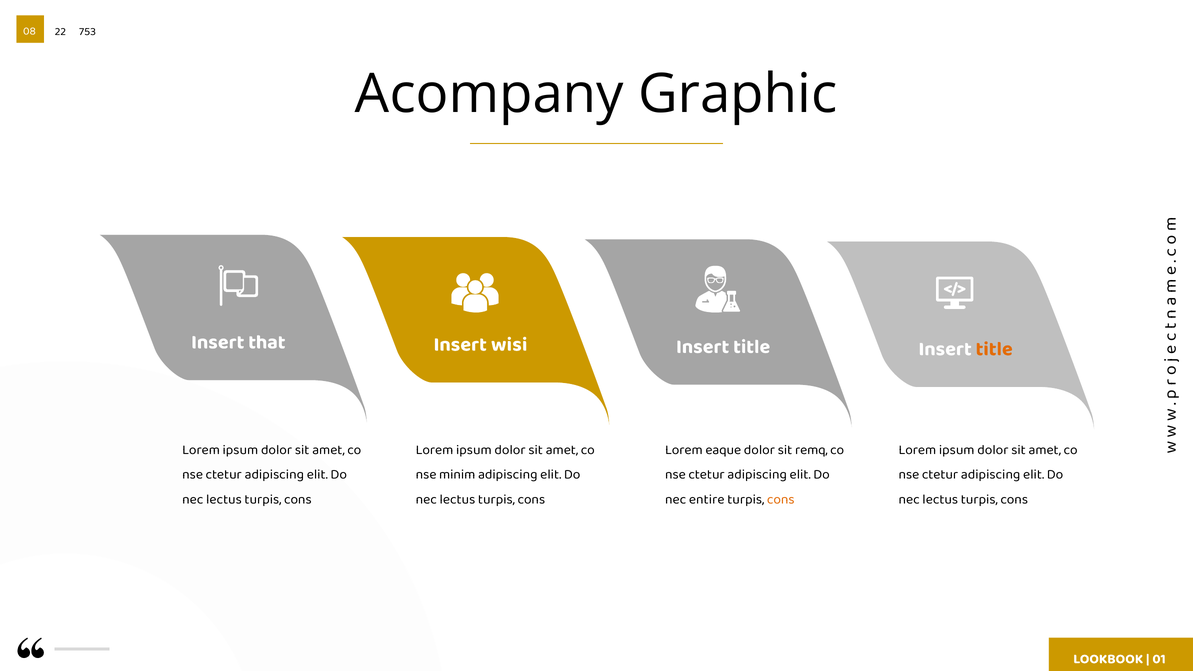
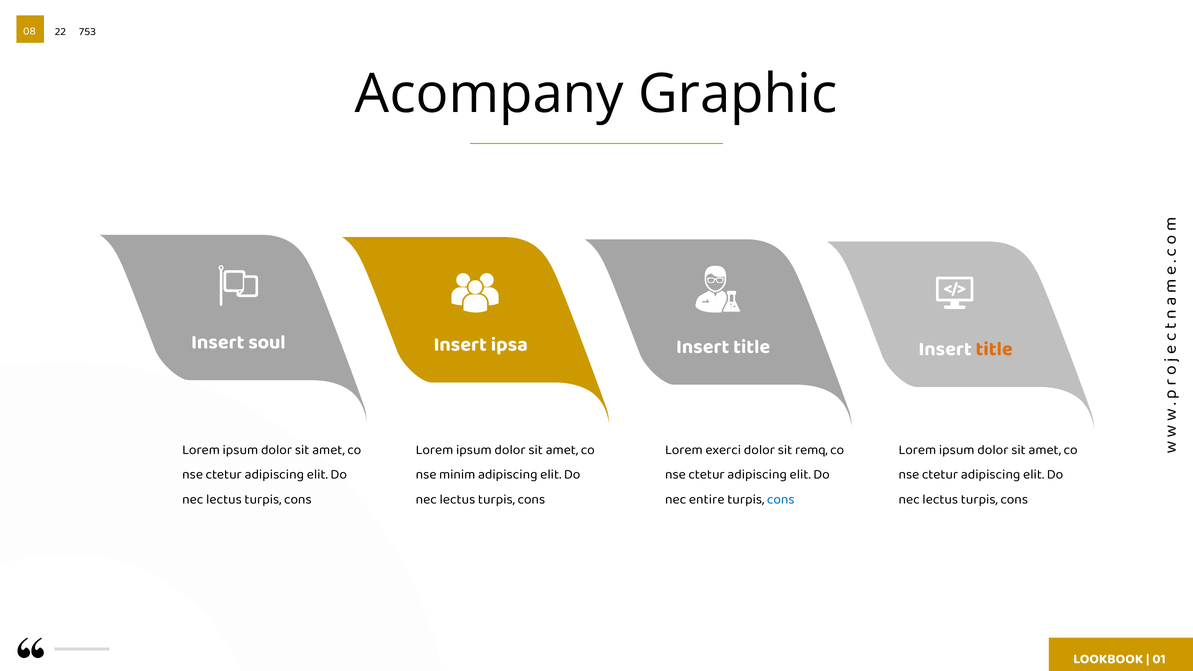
that: that -> soul
wisi: wisi -> ipsa
eaque: eaque -> exerci
cons at (781, 499) colour: orange -> blue
